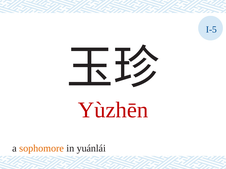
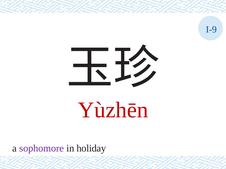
I-5: I-5 -> I-9
sophomore colour: orange -> purple
yuánlái: yuánlái -> holiday
